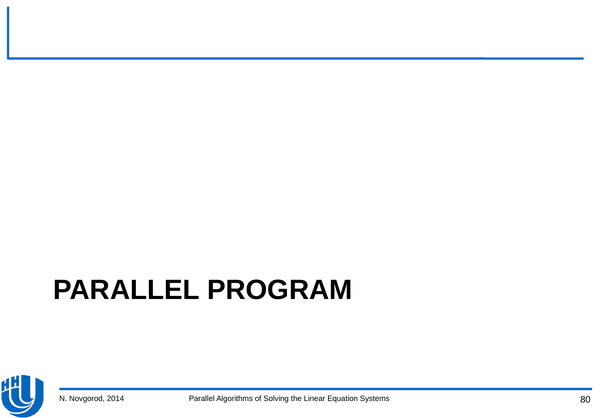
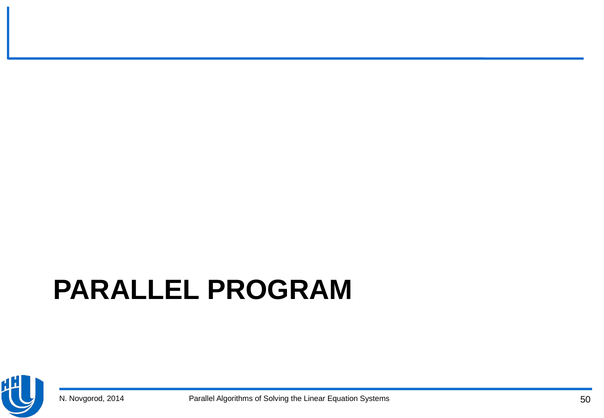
80: 80 -> 50
